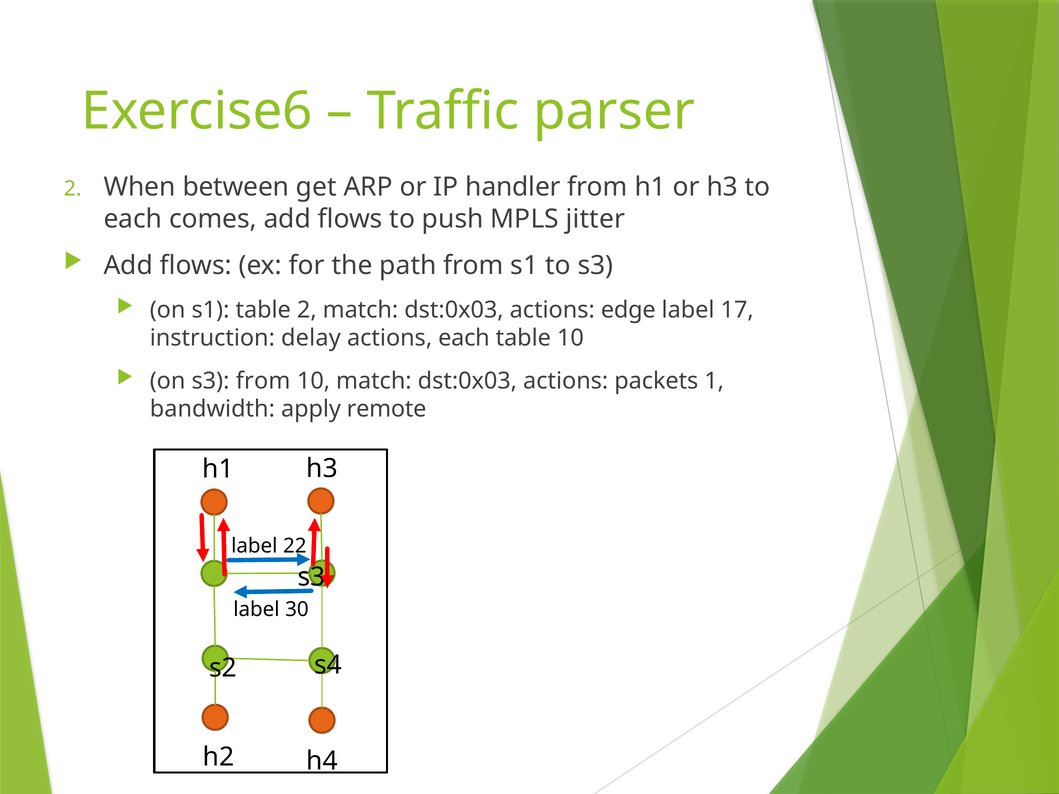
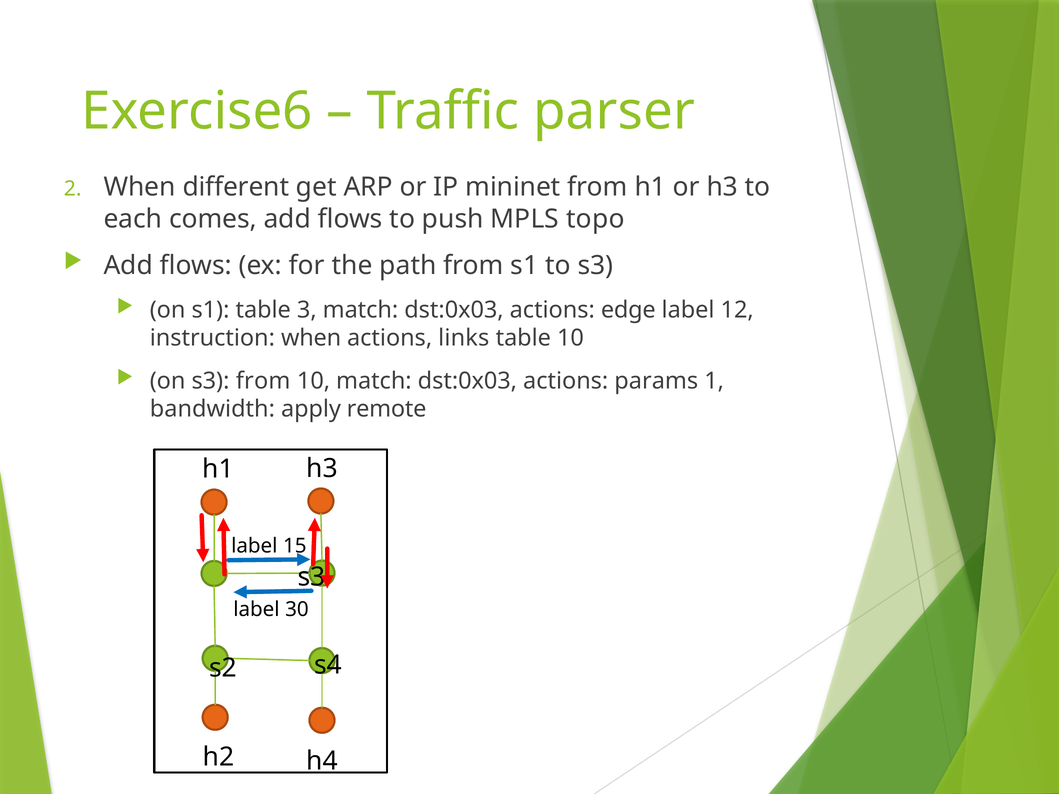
between: between -> different
handler: handler -> mininet
jitter: jitter -> topo
table 2: 2 -> 3
17: 17 -> 12
instruction delay: delay -> when
actions each: each -> links
packets: packets -> params
22: 22 -> 15
